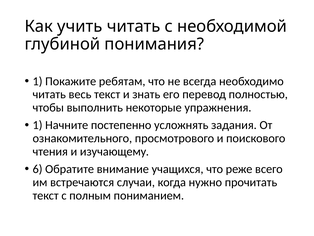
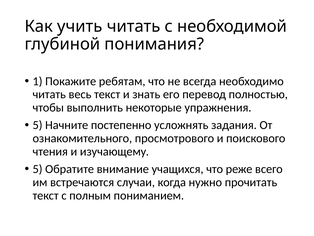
1 at (38, 125): 1 -> 5
6 at (38, 169): 6 -> 5
